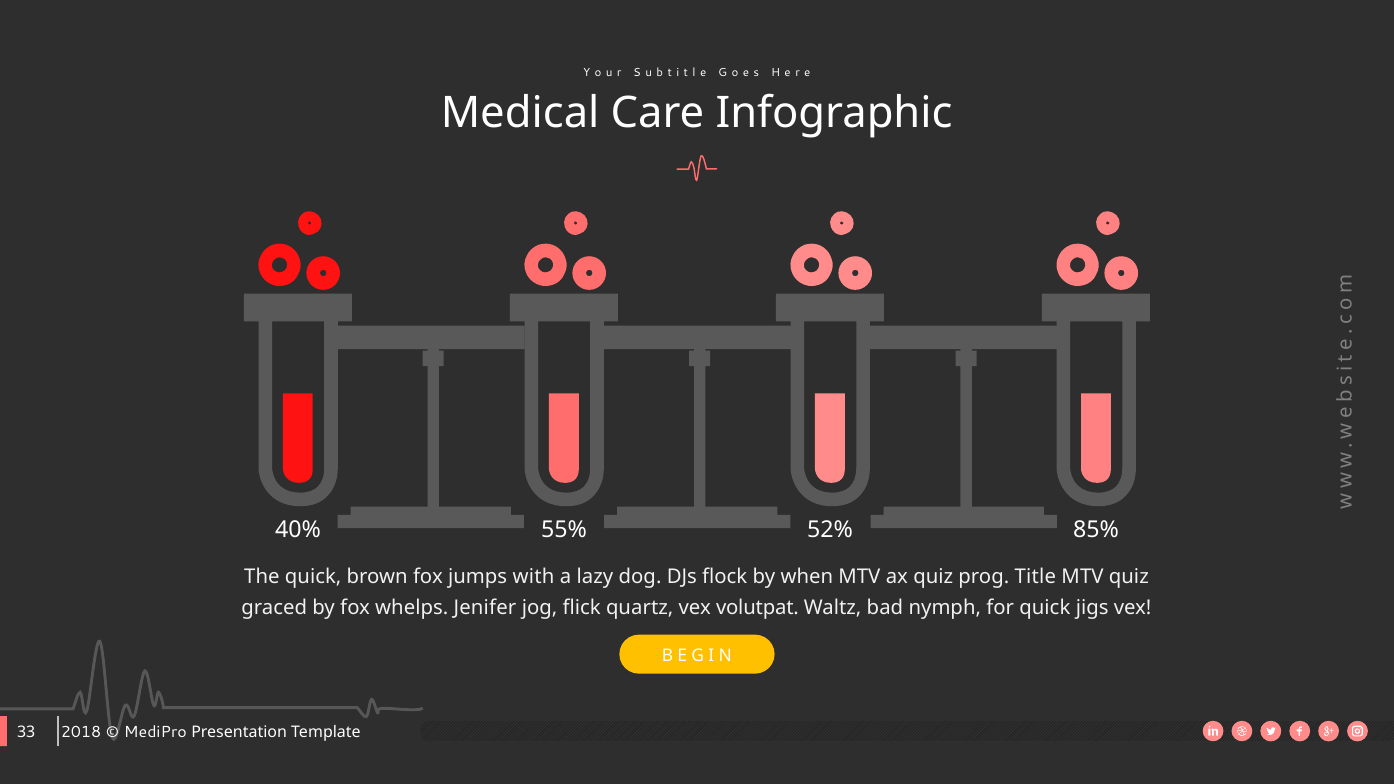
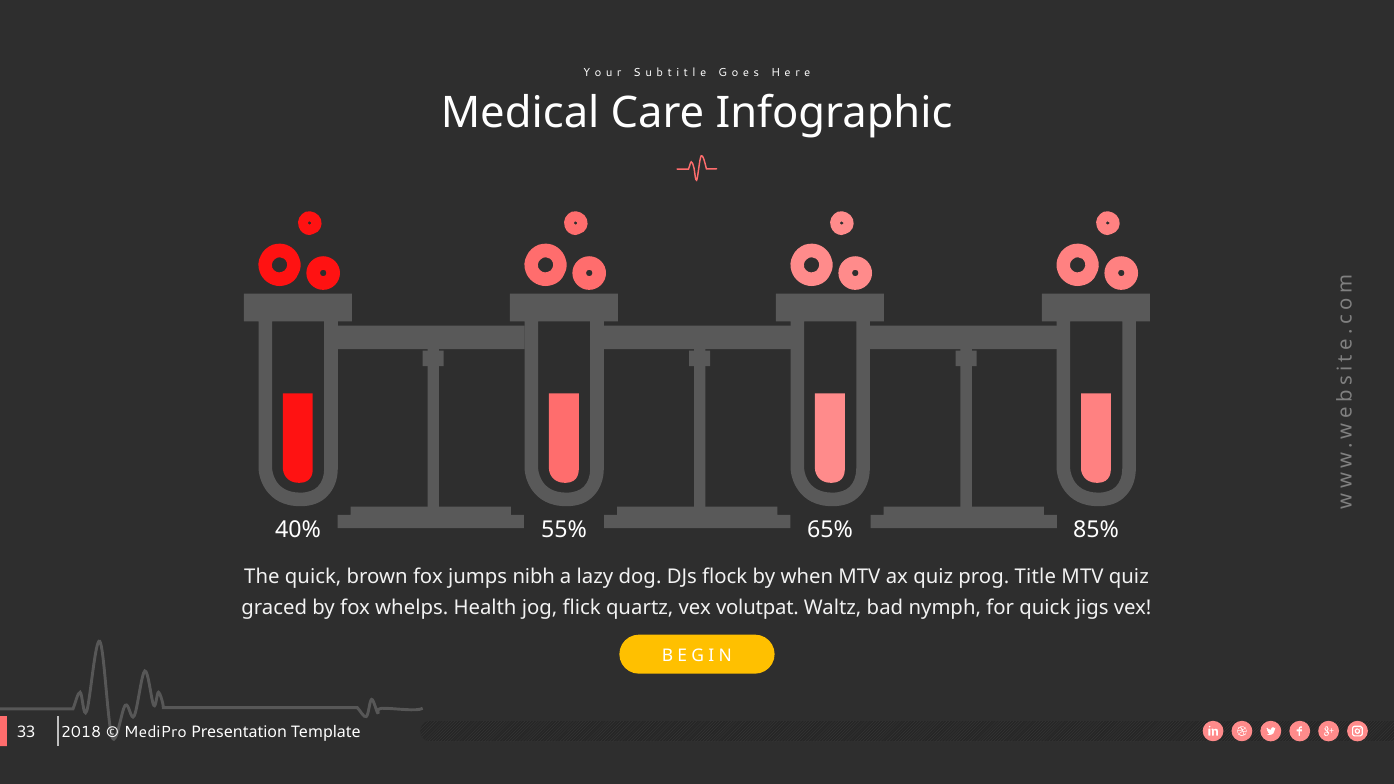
52%: 52% -> 65%
with: with -> nibh
Jenifer: Jenifer -> Health
